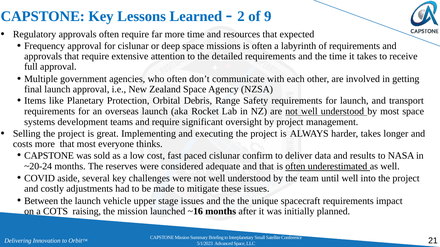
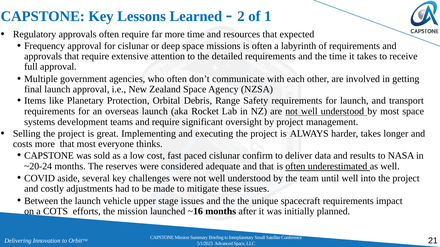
9: 9 -> 1
raising: raising -> efforts
